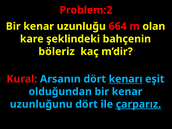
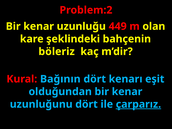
664: 664 -> 449
Arsanın: Arsanın -> Bağının
kenarı underline: present -> none
